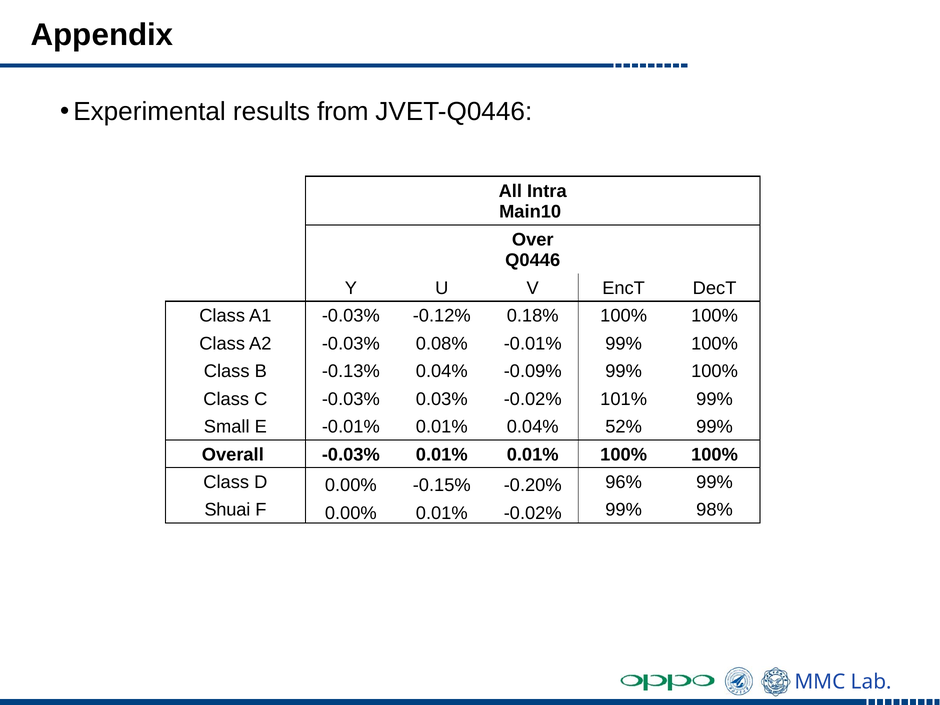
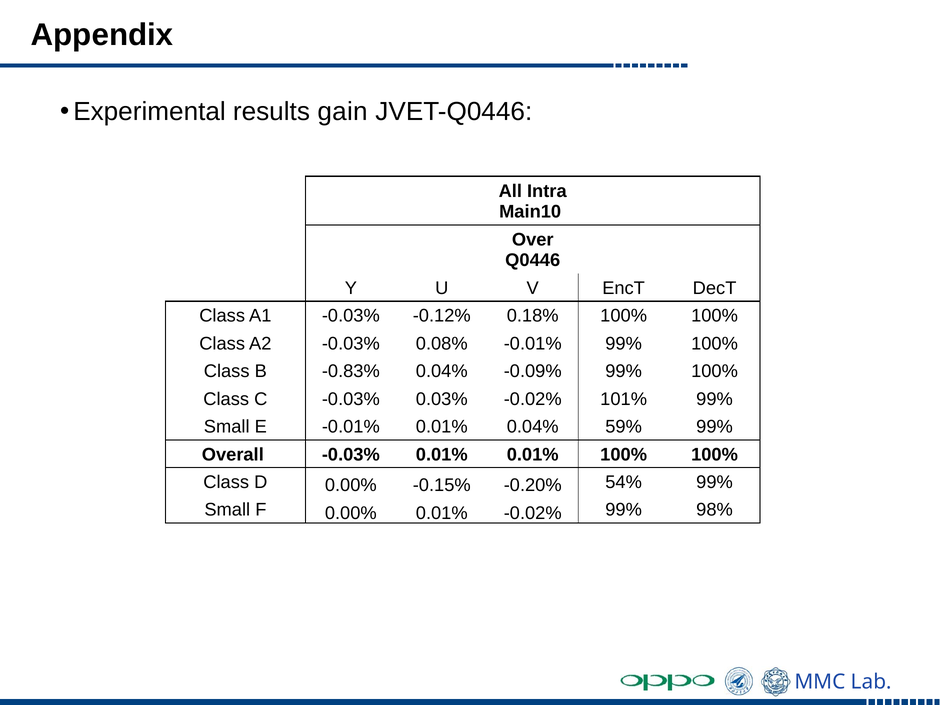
from: from -> gain
-0.13%: -0.13% -> -0.83%
52%: 52% -> 59%
96%: 96% -> 54%
Shuai at (227, 510): Shuai -> Small
